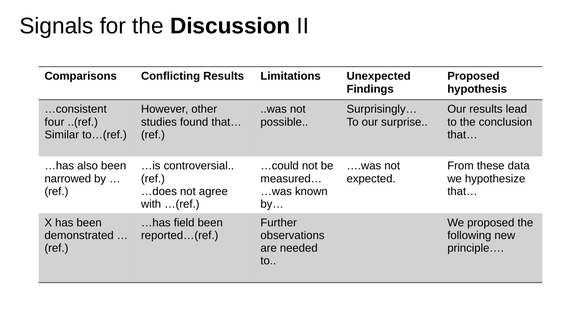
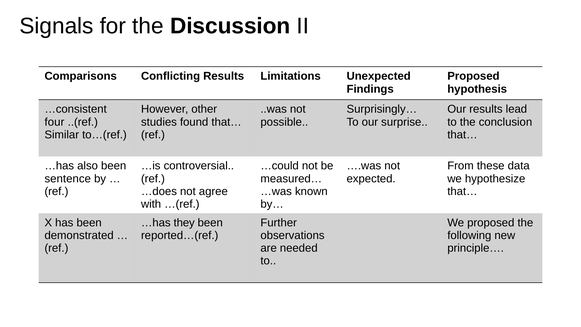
narrowed: narrowed -> sentence
field: field -> they
